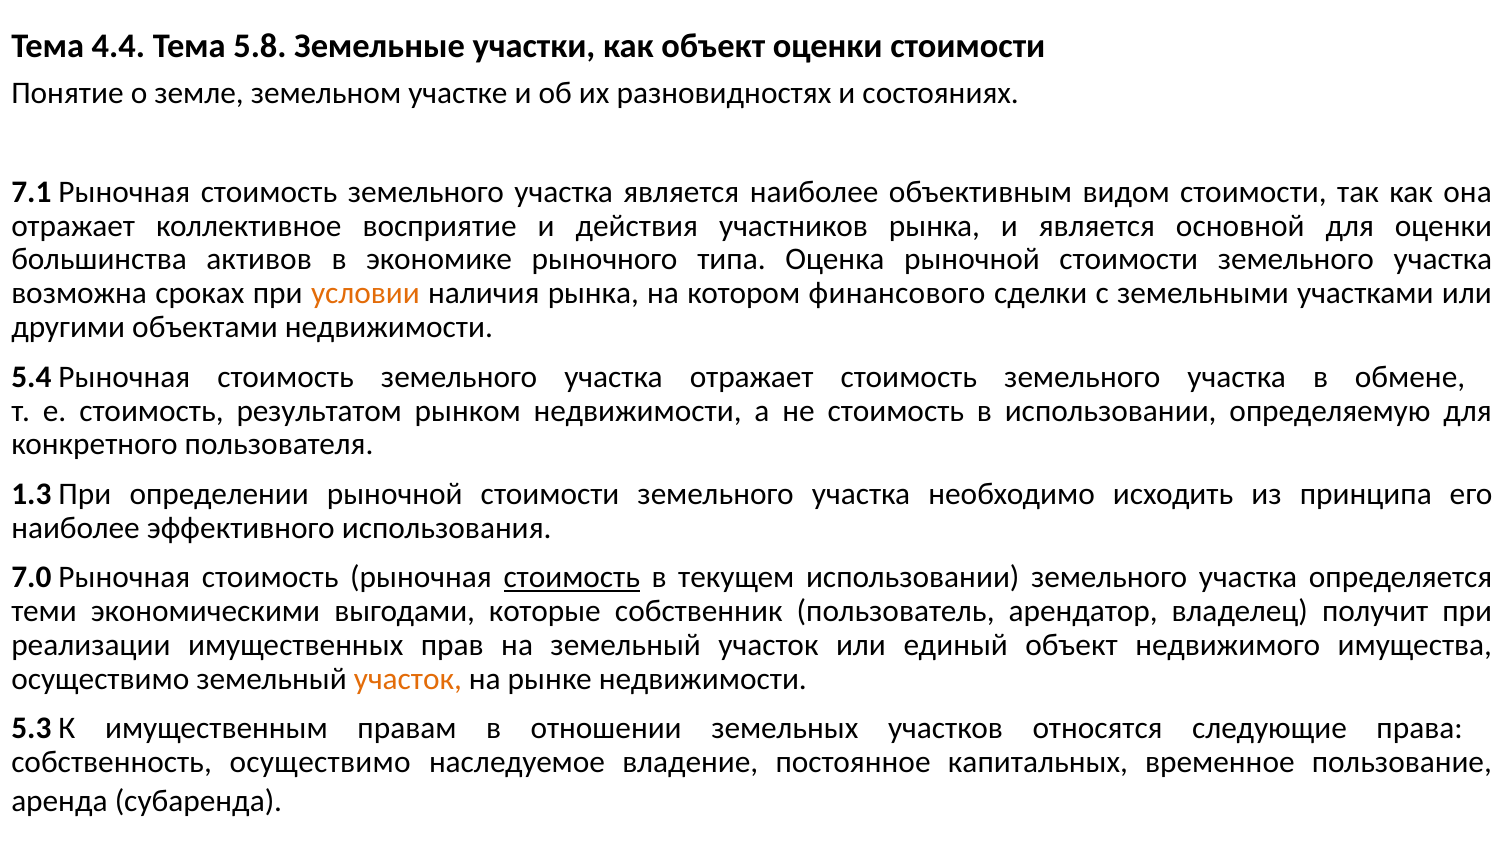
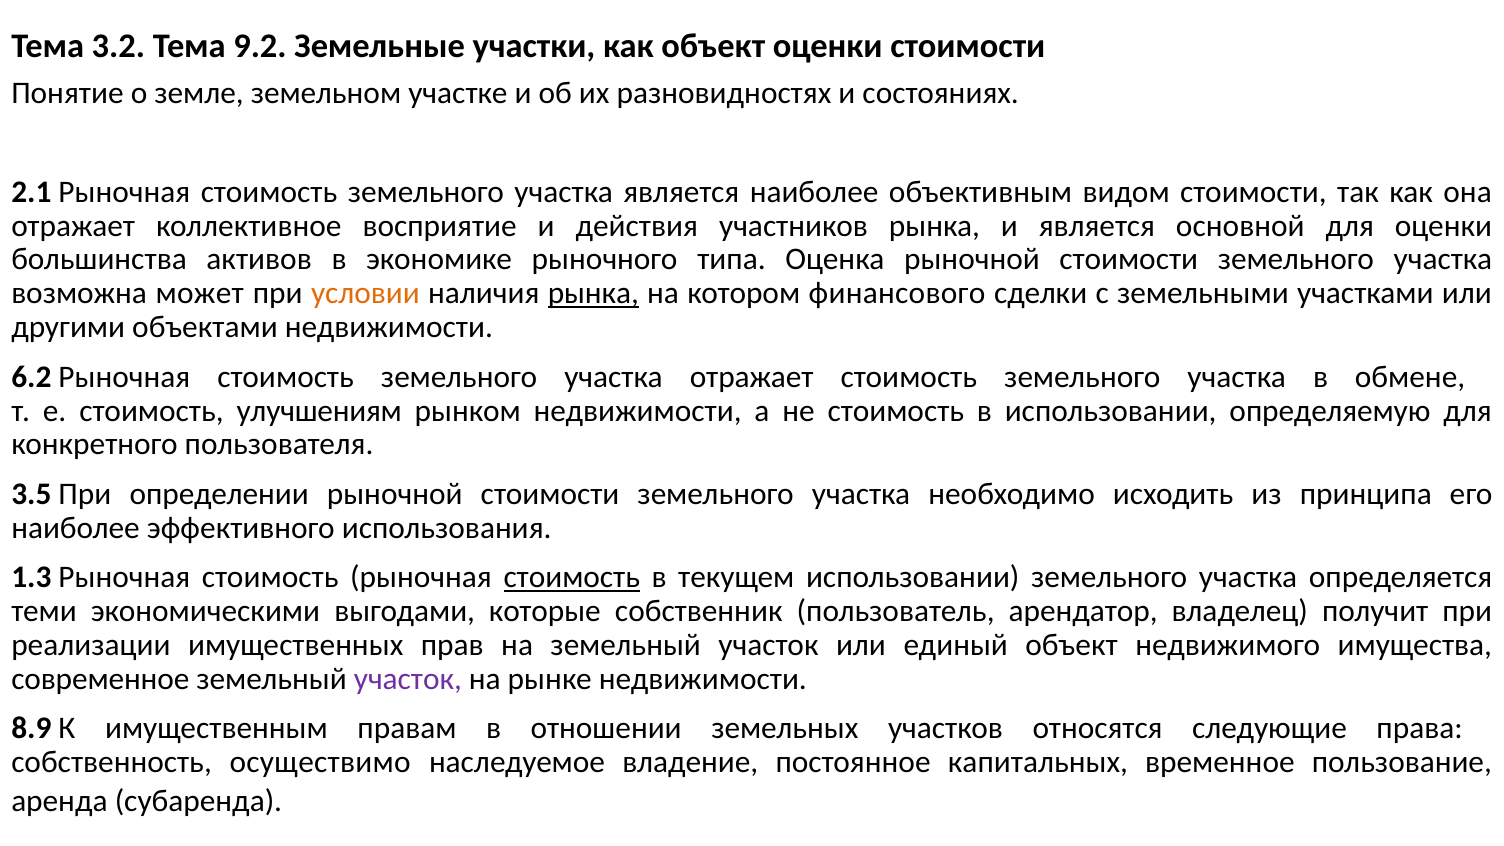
4.4: 4.4 -> 3.2
5.8: 5.8 -> 9.2
7.1: 7.1 -> 2.1
сроках: сроках -> может
рынка at (593, 293) underline: none -> present
5.4: 5.4 -> 6.2
результатом: результатом -> улучшениям
1.3: 1.3 -> 3.5
7.0: 7.0 -> 1.3
осуществимо at (100, 679): осуществимо -> современное
участок at (408, 679) colour: orange -> purple
5.3: 5.3 -> 8.9
